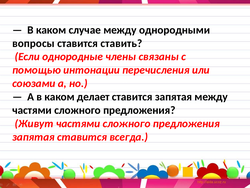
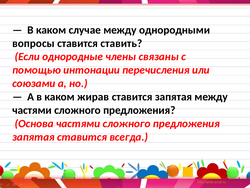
делает: делает -> жирав
Живут: Живут -> Основа
